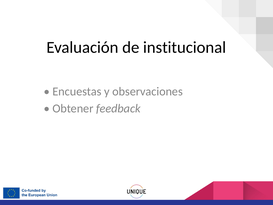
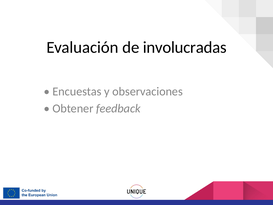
institucional: institucional -> involucradas
